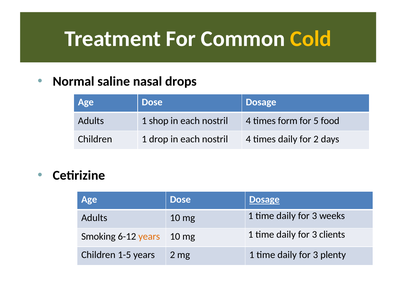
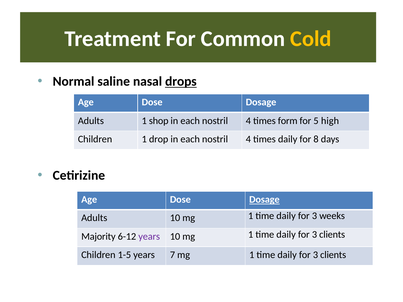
drops underline: none -> present
food: food -> high
for 2: 2 -> 8
Smoking: Smoking -> Majority
years at (149, 237) colour: orange -> purple
years 2: 2 -> 7
plenty at (333, 255): plenty -> clients
